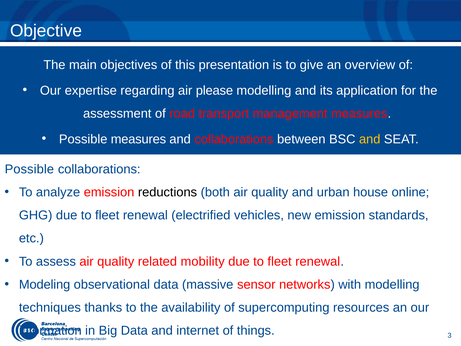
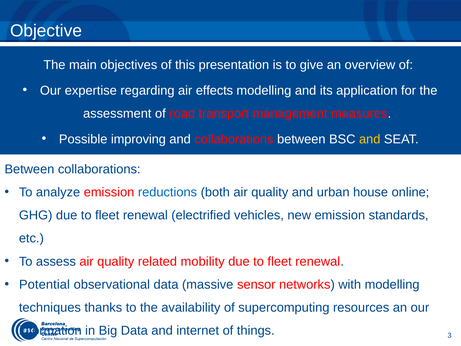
please: please -> effects
Possible measures: measures -> improving
Possible at (29, 169): Possible -> Between
reductions colour: black -> blue
Modeling: Modeling -> Potential
